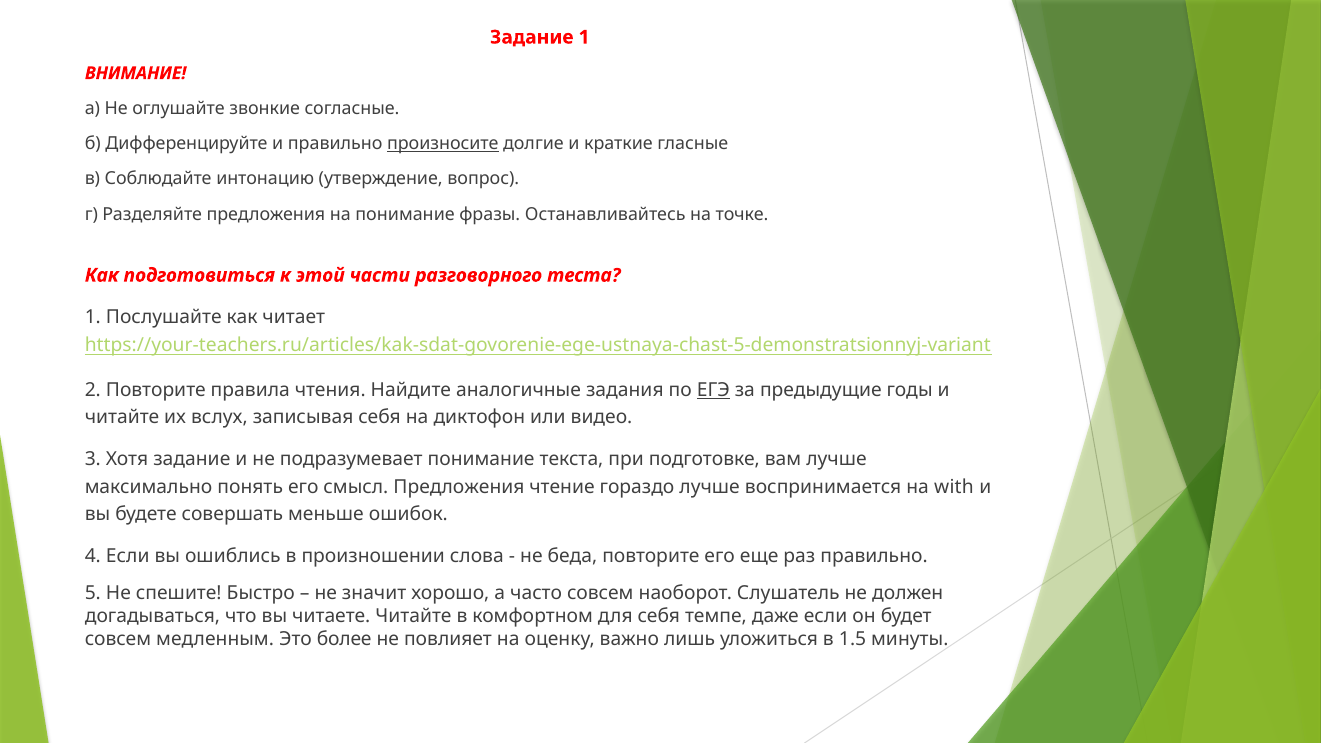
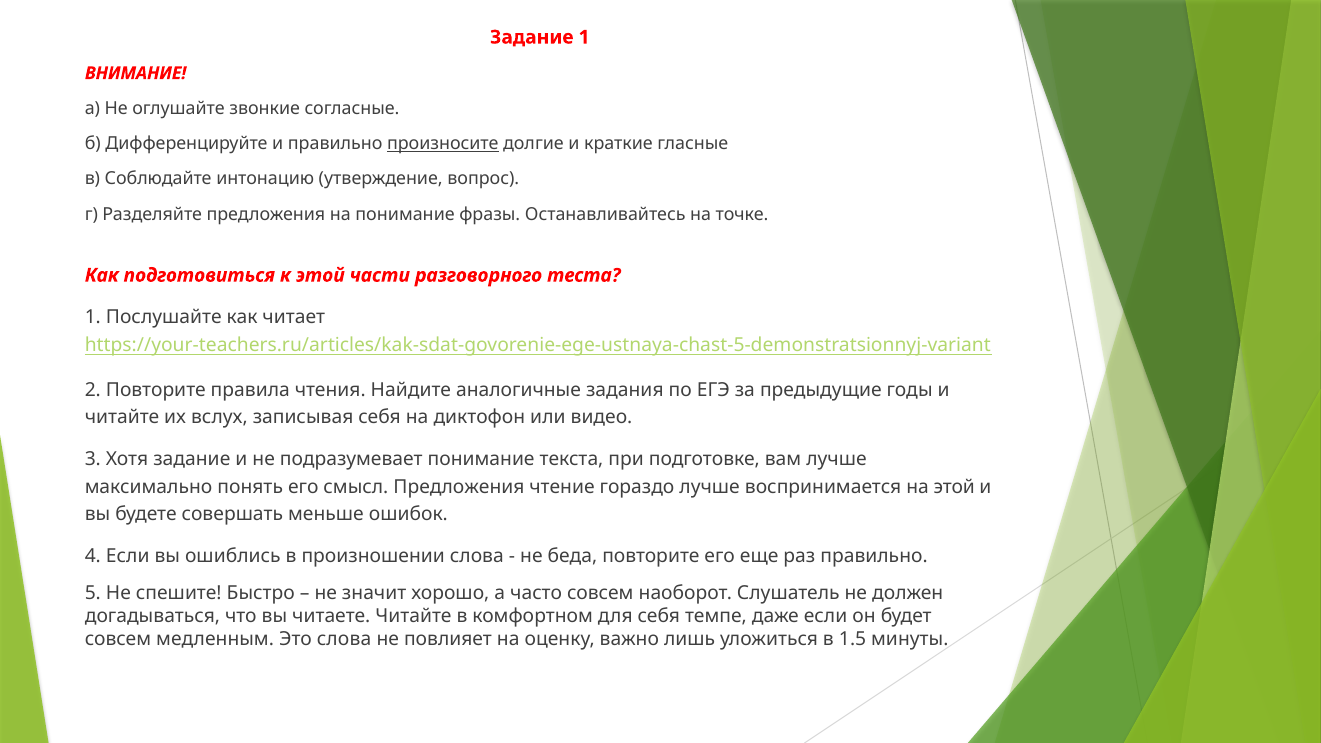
ЕГЭ underline: present -> none
на with: with -> этой
Это более: более -> слова
